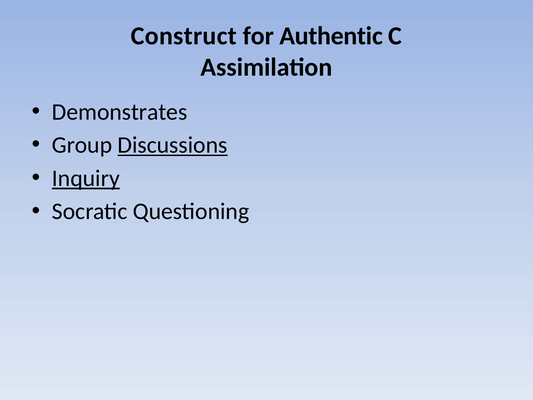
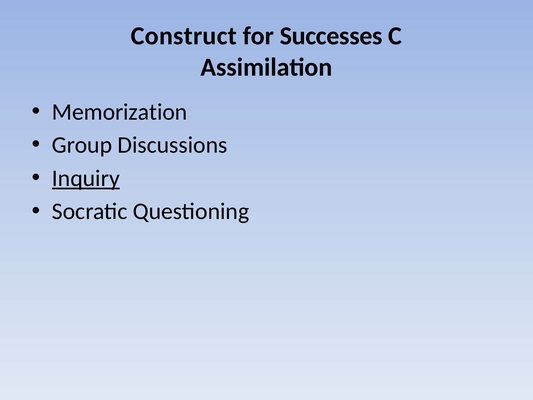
Authentic: Authentic -> Successes
Demonstrates: Demonstrates -> Memorization
Discussions underline: present -> none
